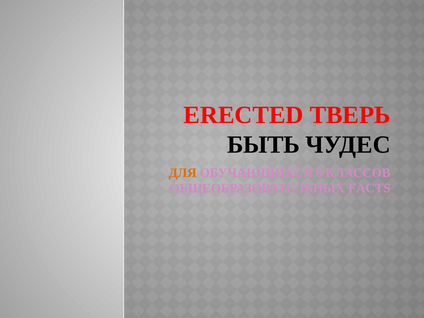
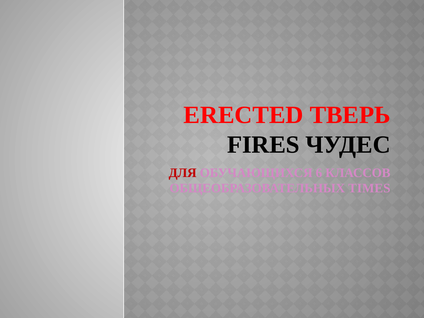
БЫТЬ: БЫТЬ -> FIRES
ДЛЯ colour: orange -> red
FACTS: FACTS -> TIMES
